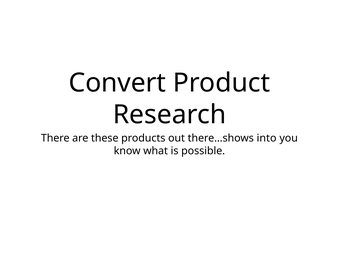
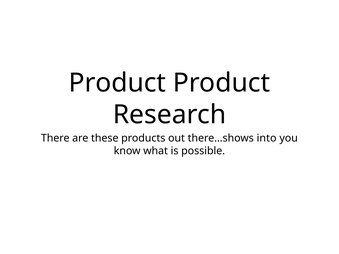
Convert at (117, 83): Convert -> Product
